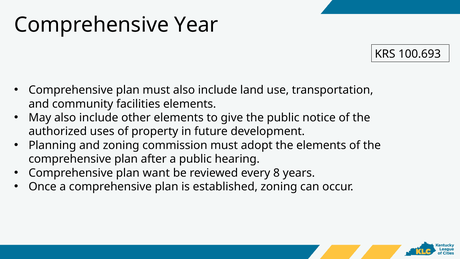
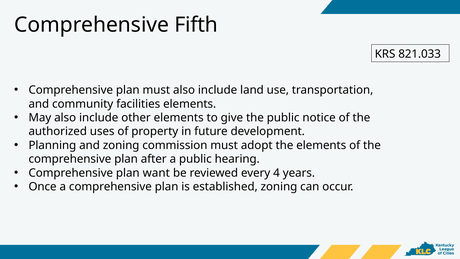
Year: Year -> Fifth
100.693: 100.693 -> 821.033
8: 8 -> 4
